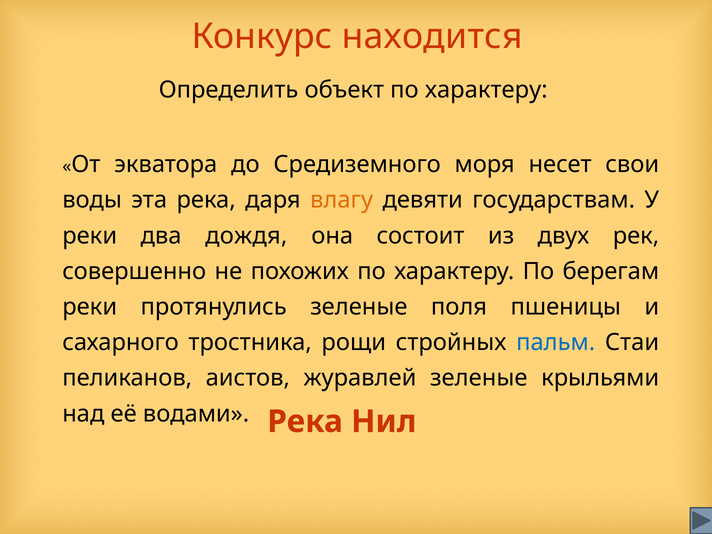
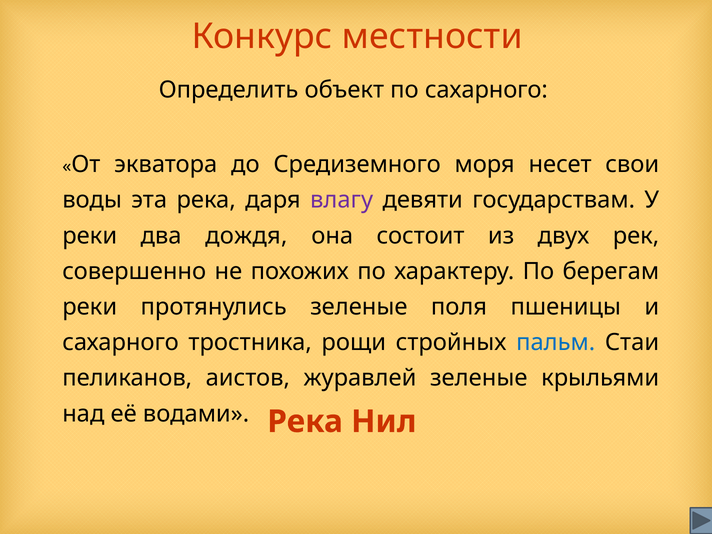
находится: находится -> местности
объект по характеру: характеру -> сахарного
влагу colour: orange -> purple
